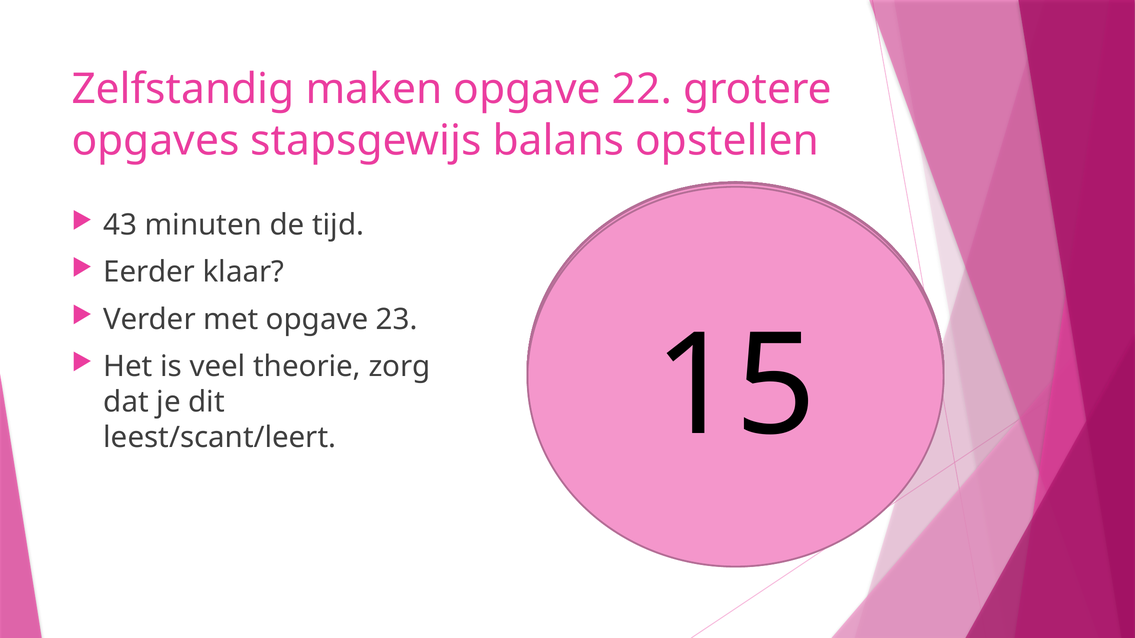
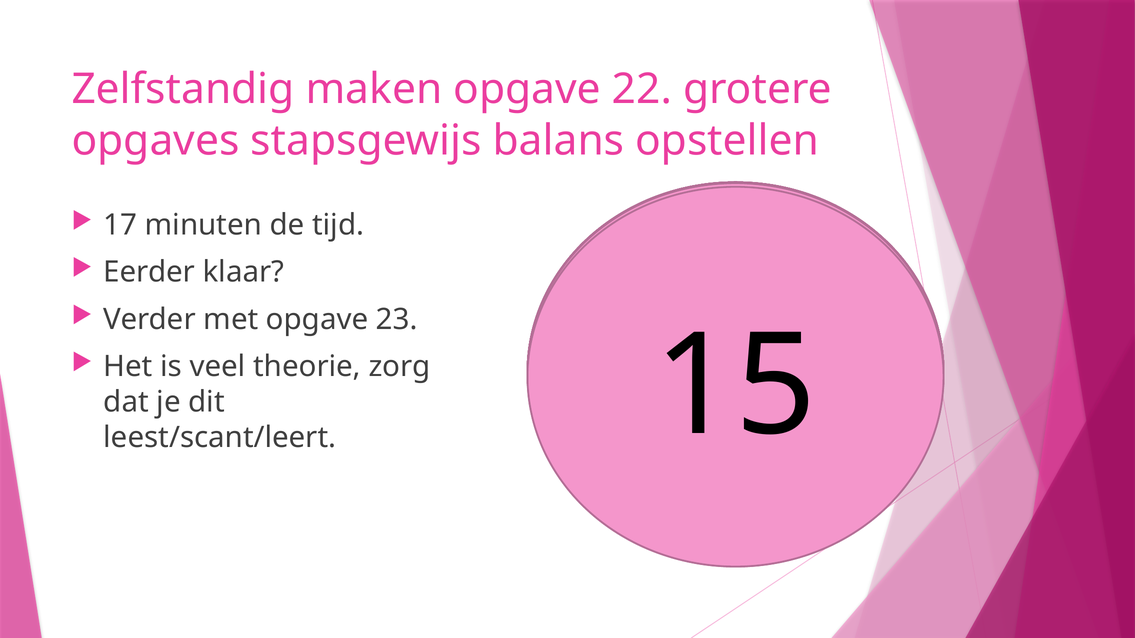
43: 43 -> 17
